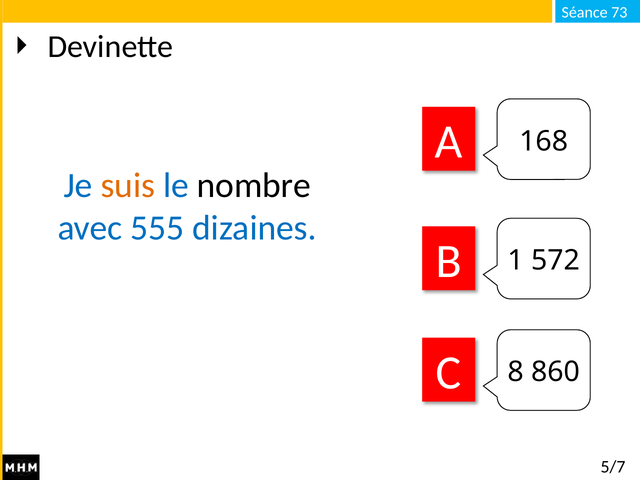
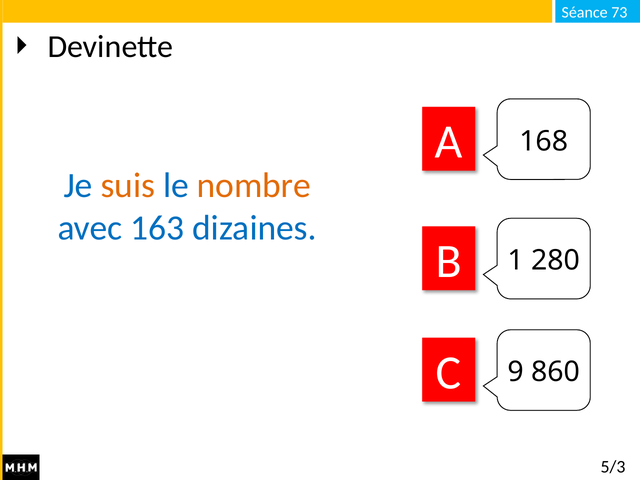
nombre colour: black -> orange
555: 555 -> 163
572: 572 -> 280
8: 8 -> 9
5/7: 5/7 -> 5/3
